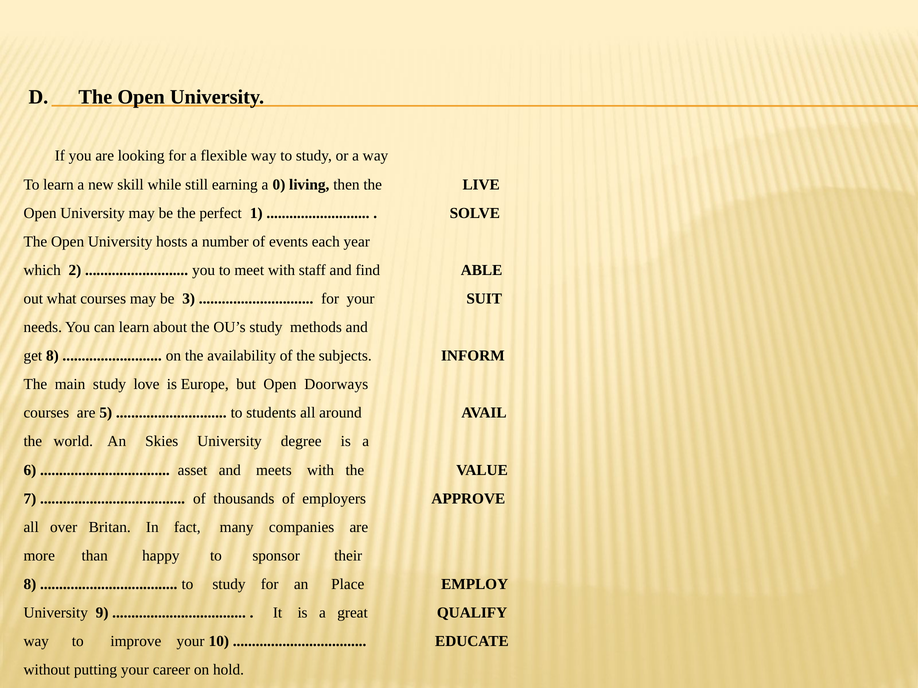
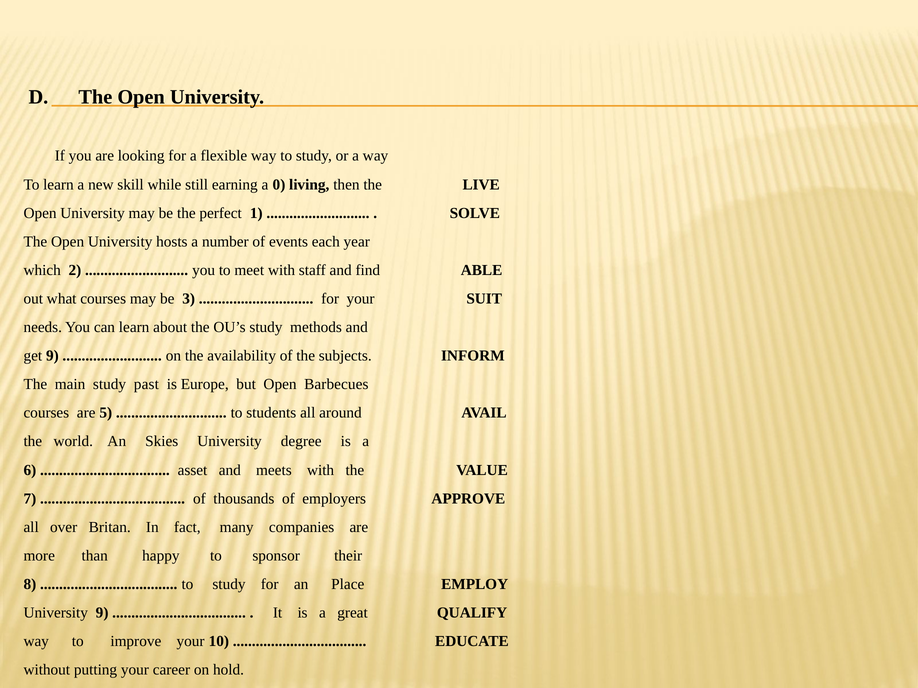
get 8: 8 -> 9
love: love -> past
Doorways: Doorways -> Barbecues
